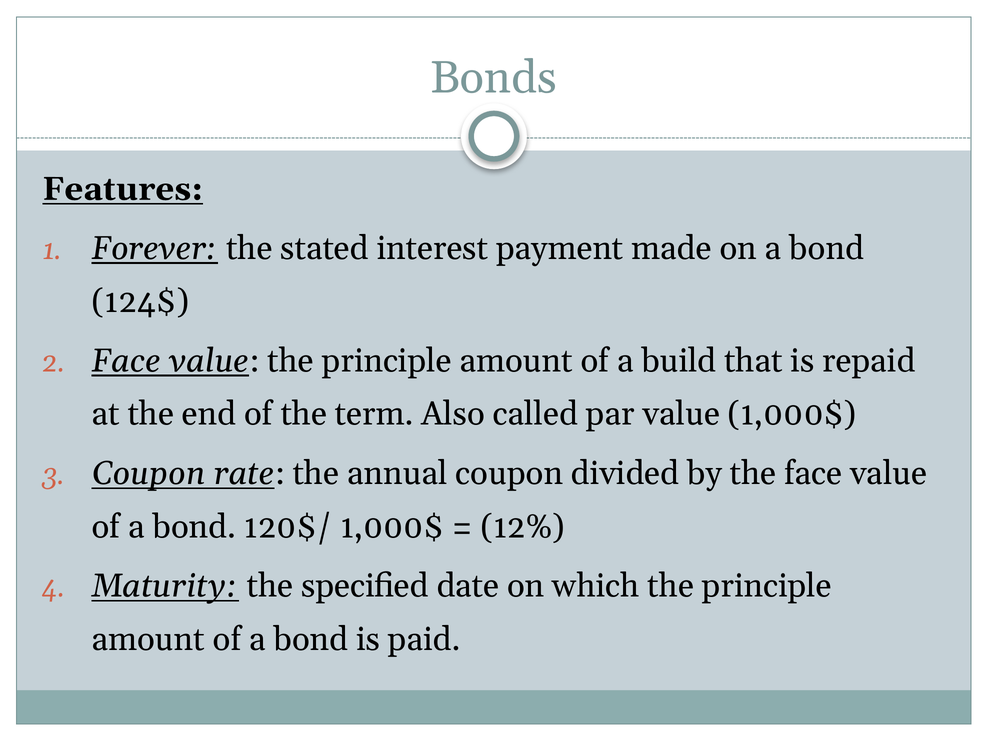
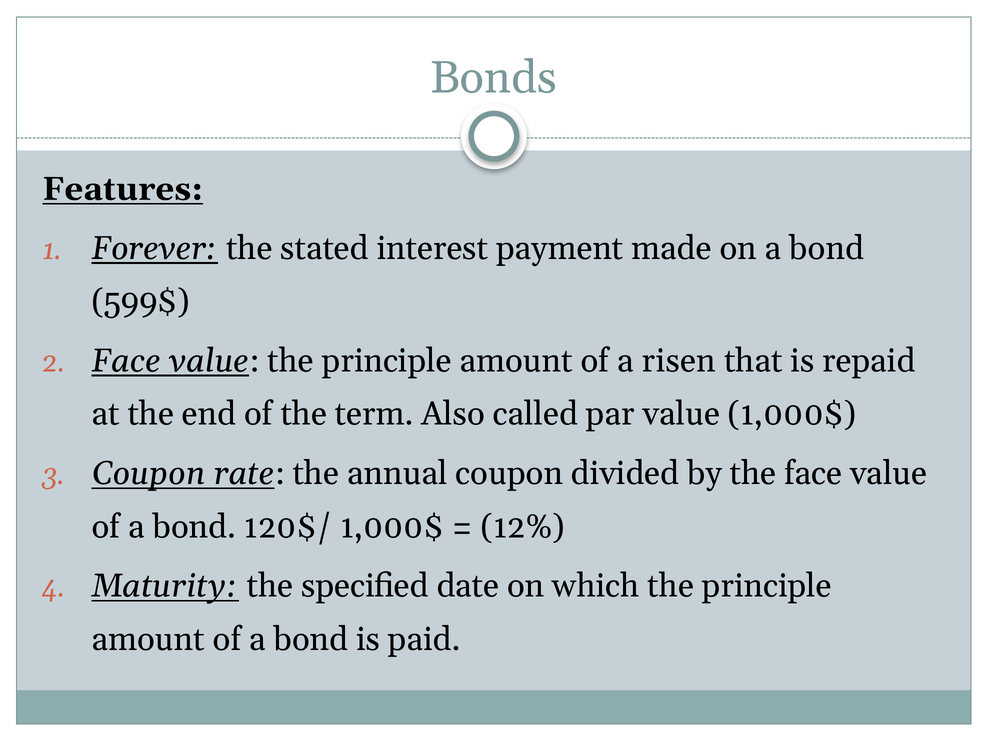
124$: 124$ -> 599$
build: build -> risen
